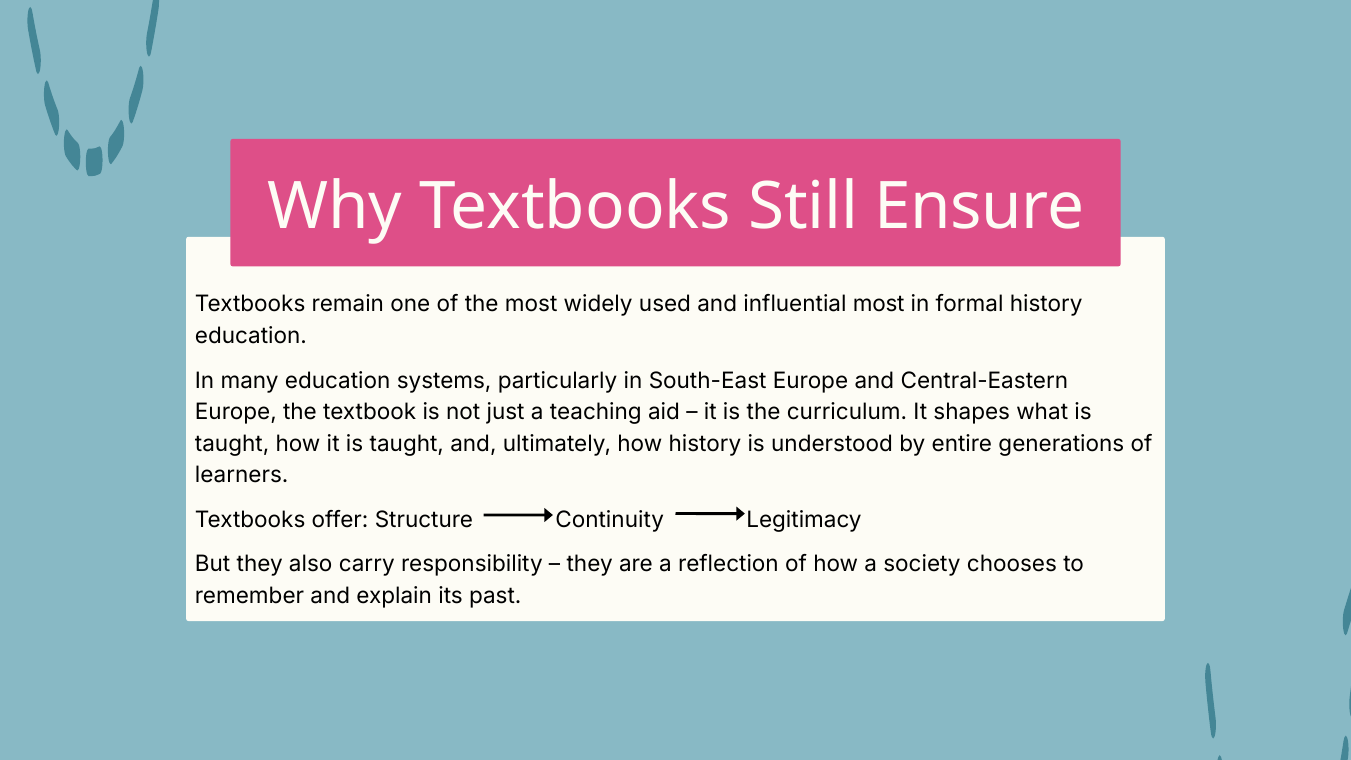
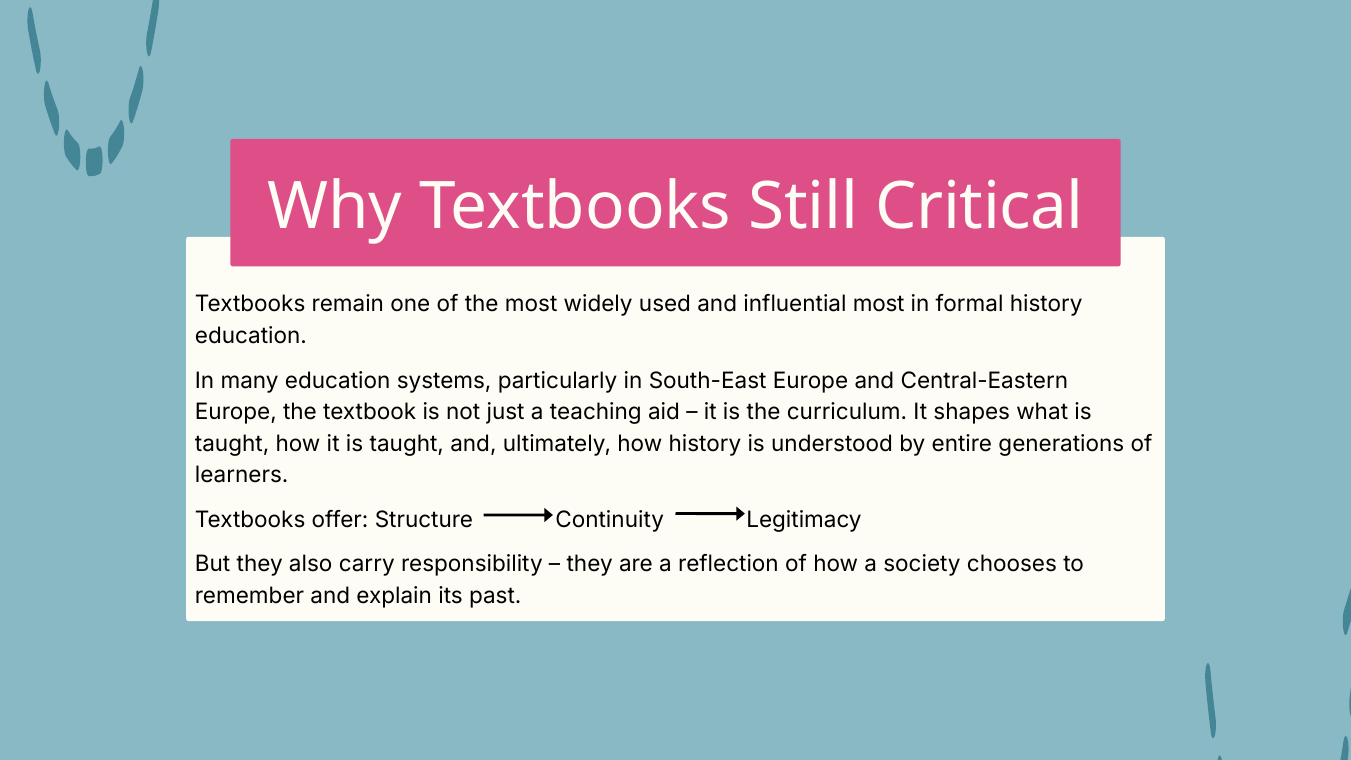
Ensure: Ensure -> Critical
